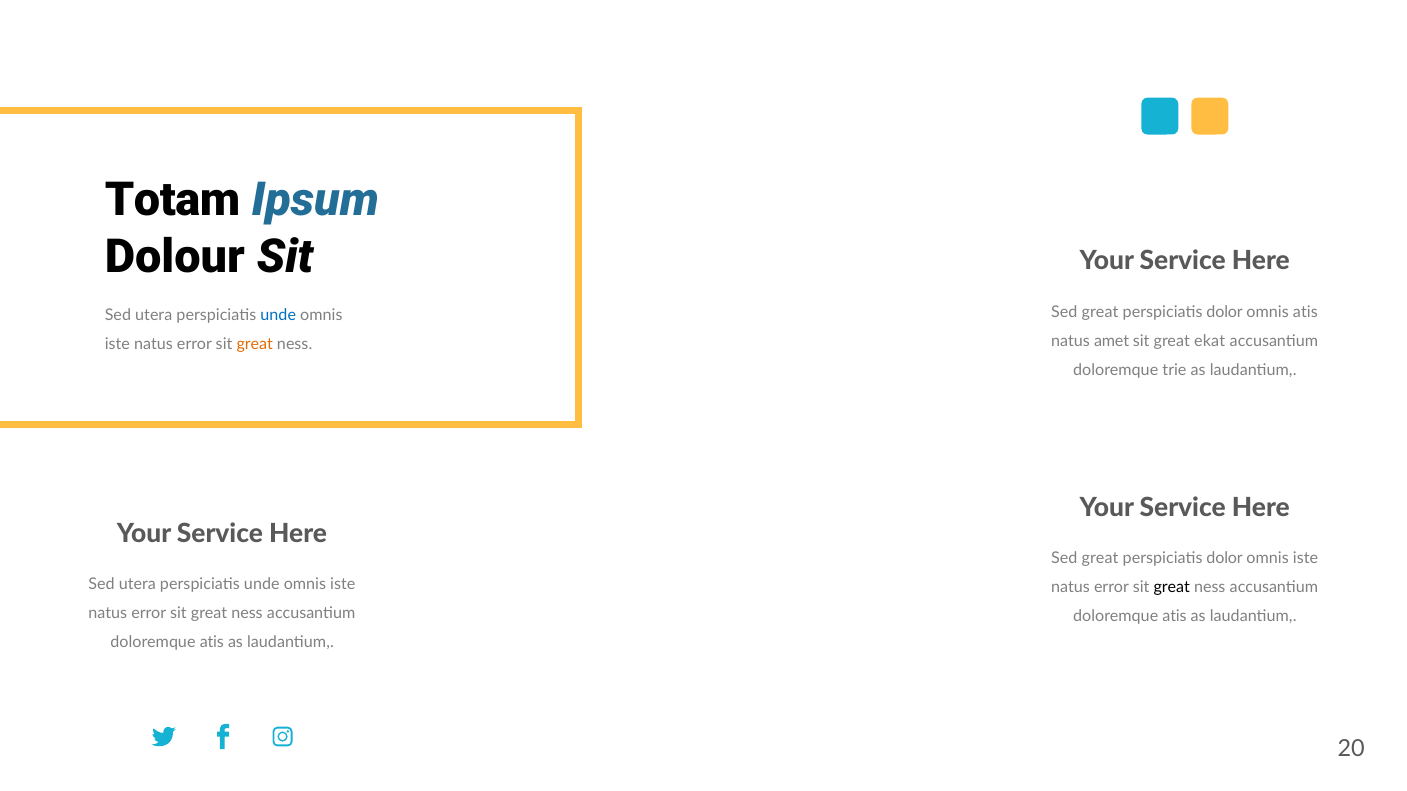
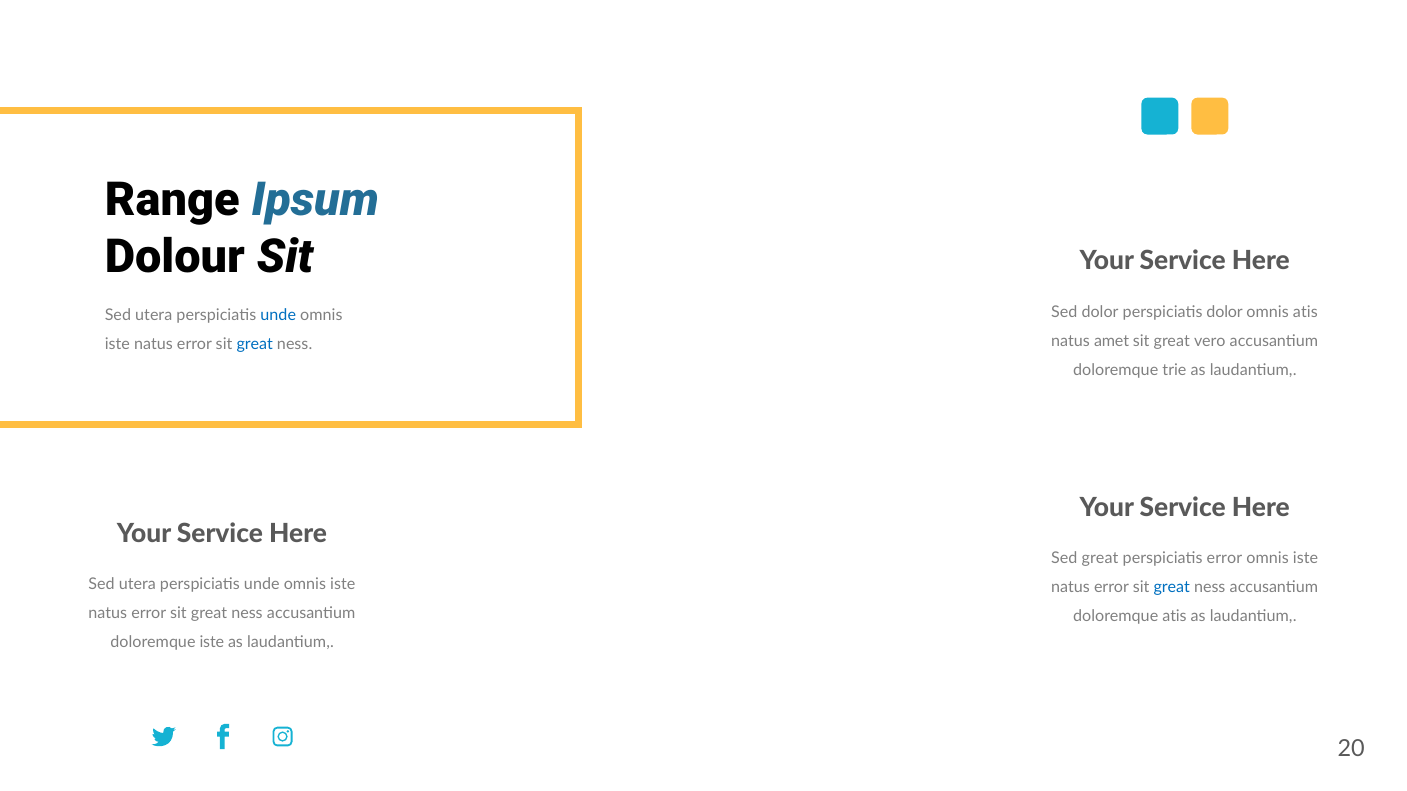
Totam: Totam -> Range
great at (1100, 312): great -> dolor
ekat: ekat -> vero
great at (255, 344) colour: orange -> blue
dolor at (1225, 559): dolor -> error
great at (1172, 588) colour: black -> blue
atis at (212, 643): atis -> iste
